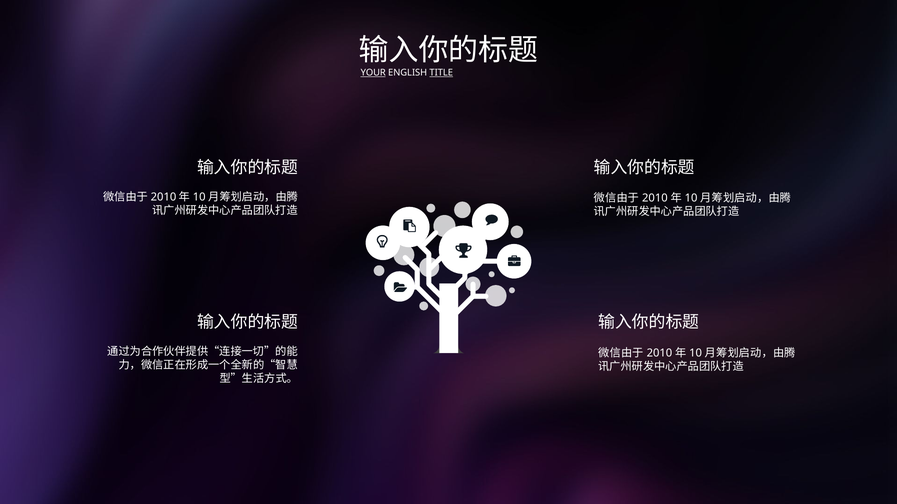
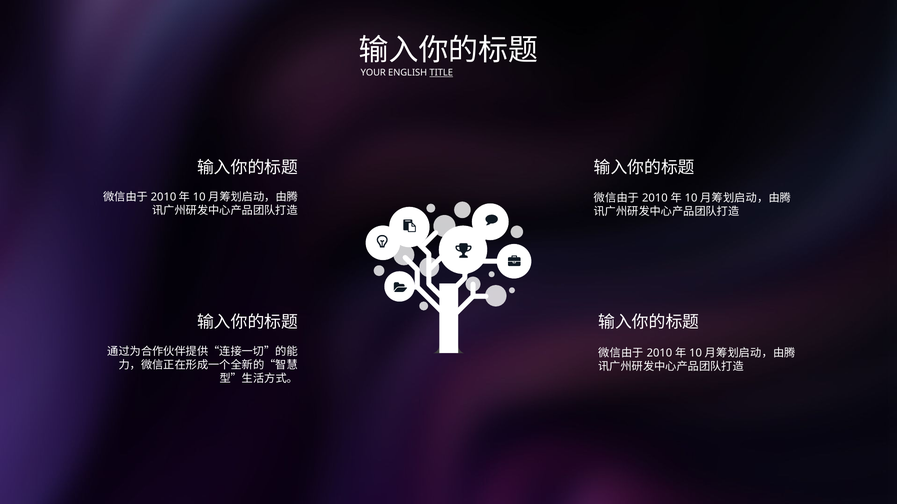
YOUR underline: present -> none
